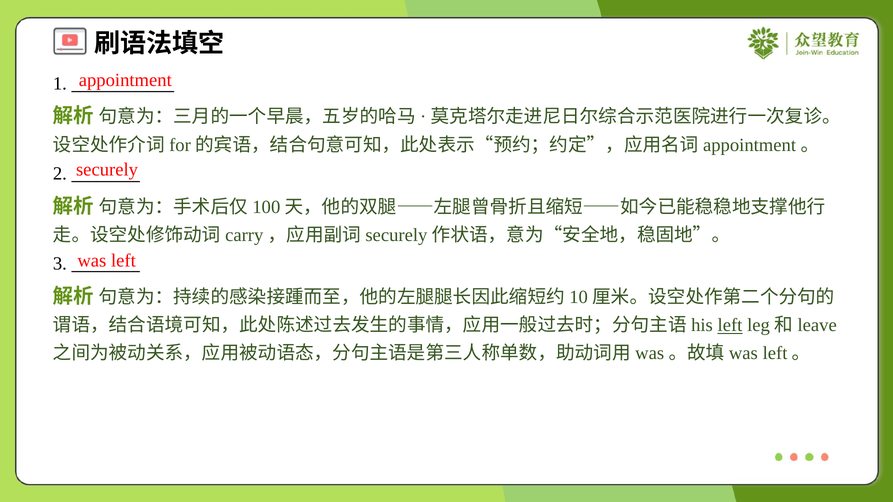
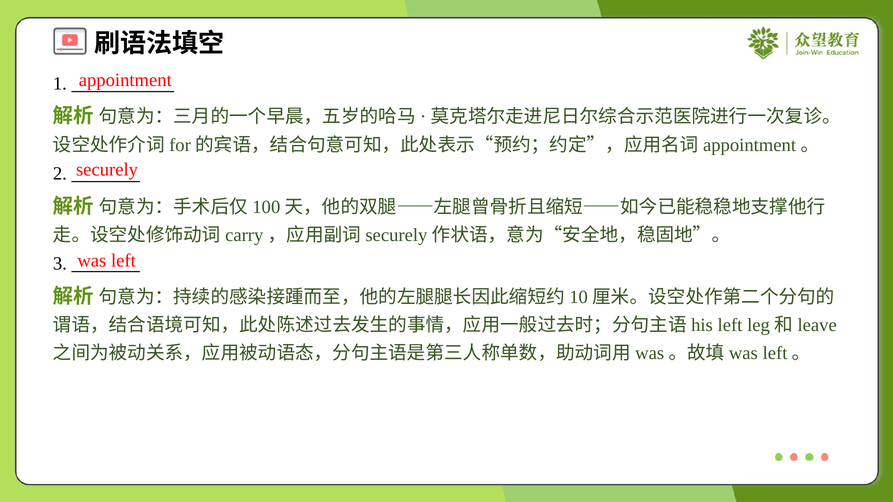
left at (730, 326) underline: present -> none
